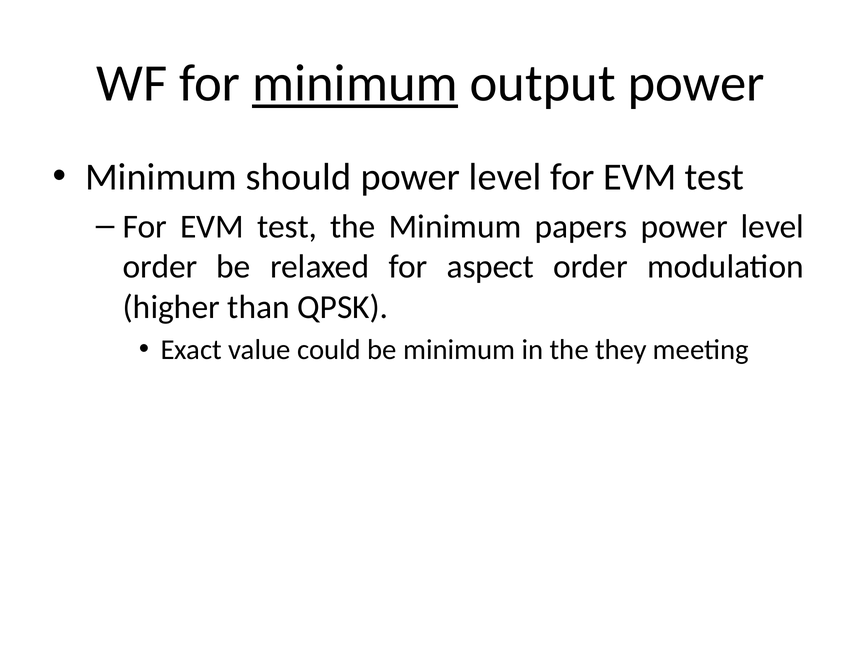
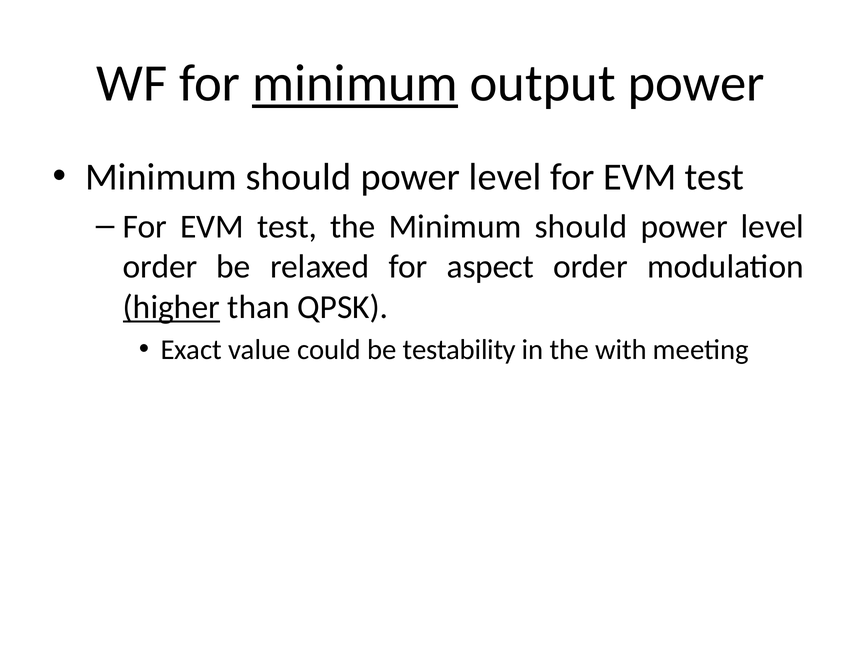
the Minimum papers: papers -> should
higher underline: none -> present
be minimum: minimum -> testability
they: they -> with
